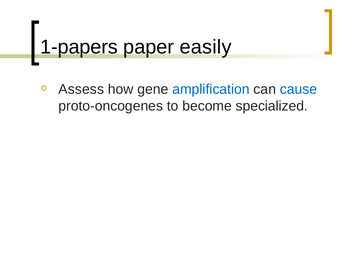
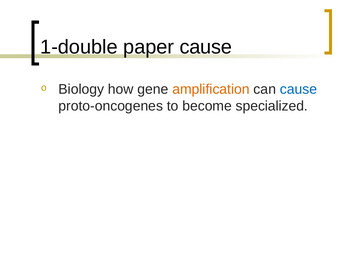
1-papers: 1-papers -> 1-double
paper easily: easily -> cause
Assess: Assess -> Biology
amplification colour: blue -> orange
